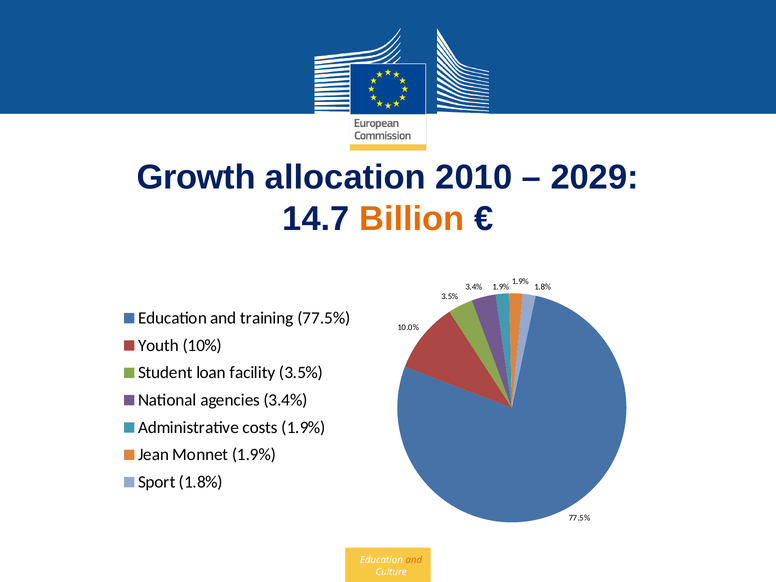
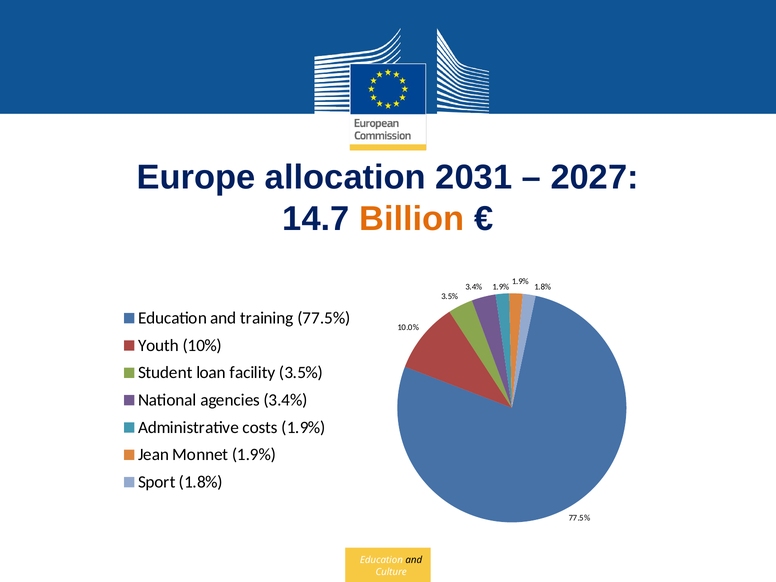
Growth: Growth -> Europe
2010: 2010 -> 2031
2029: 2029 -> 2027
and at (414, 560) colour: orange -> black
